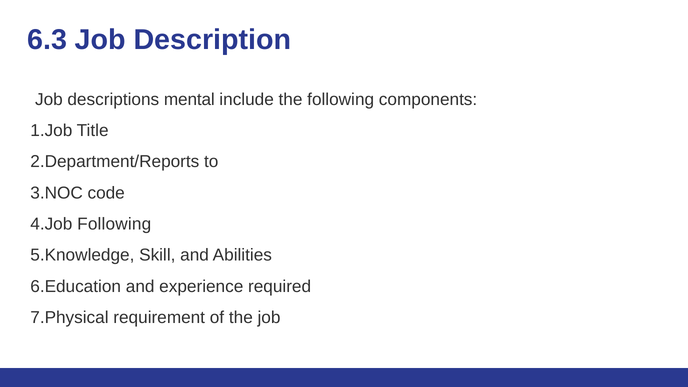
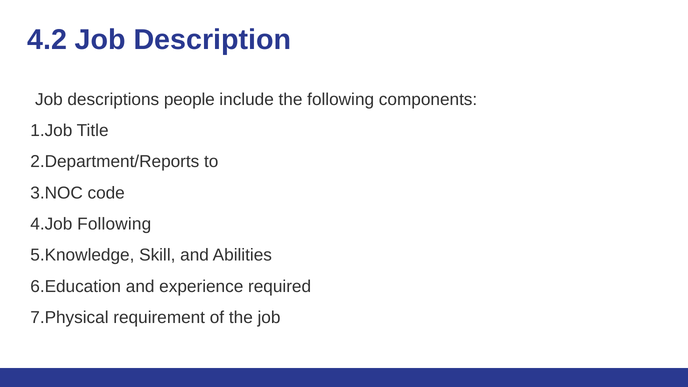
6.3: 6.3 -> 4.2
mental: mental -> people
